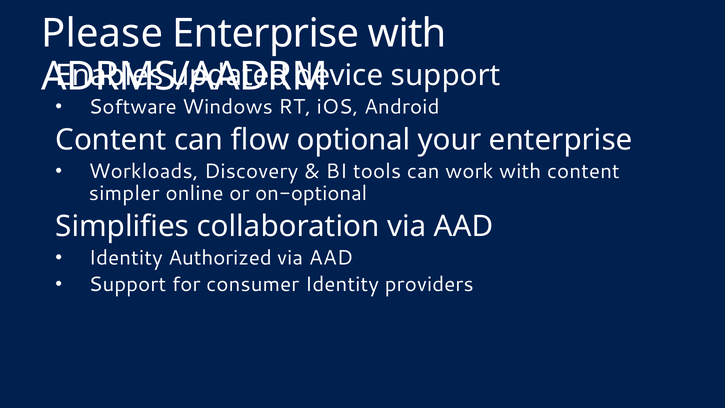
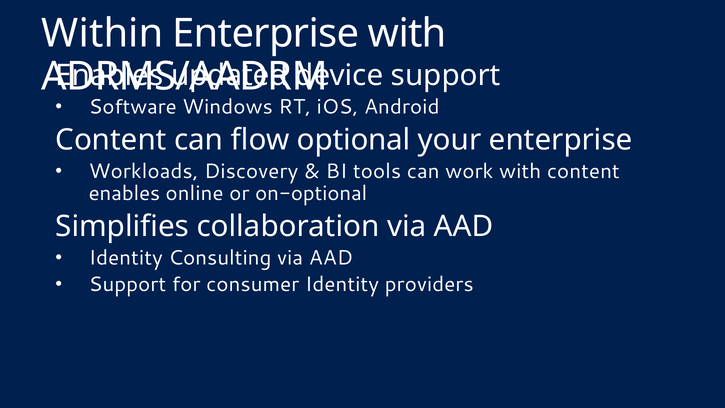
Please: Please -> Within
simpler at (124, 193): simpler -> enables
Authorized: Authorized -> Consulting
